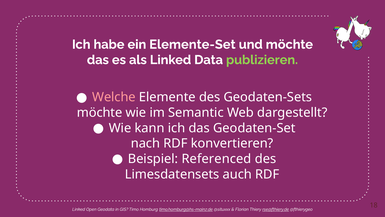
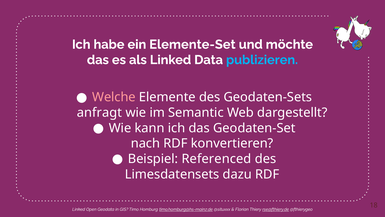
publizieren colour: light green -> light blue
möchte at (100, 112): möchte -> anfragt
auch: auch -> dazu
